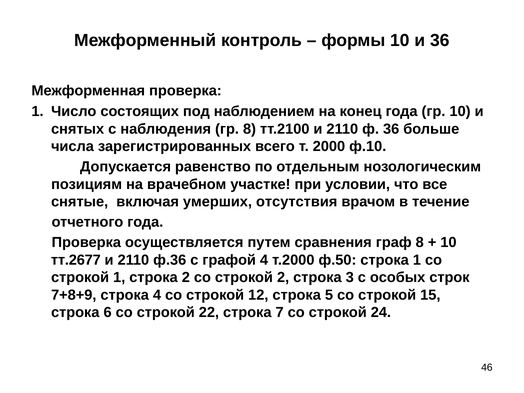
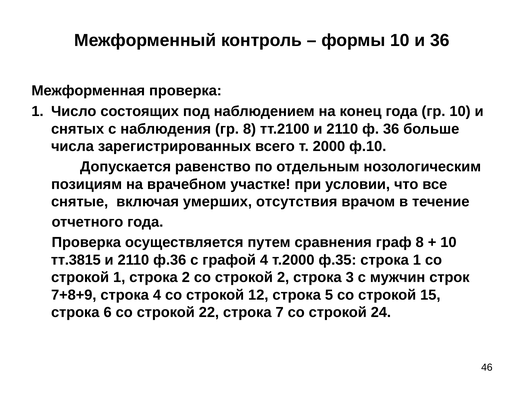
тт.2677: тт.2677 -> тт.3815
ф.50: ф.50 -> ф.35
особых: особых -> мужчин
